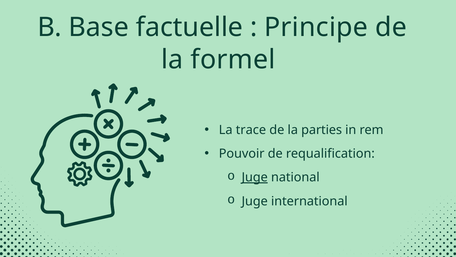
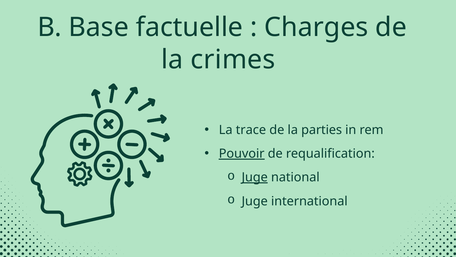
Principe: Principe -> Charges
formel: formel -> crimes
Pouvoir underline: none -> present
